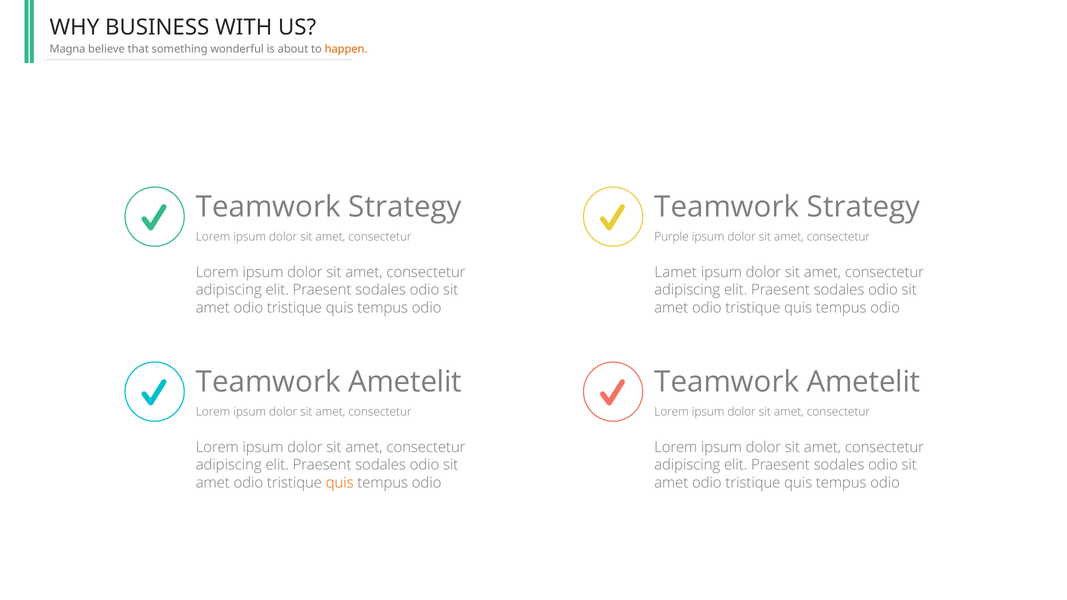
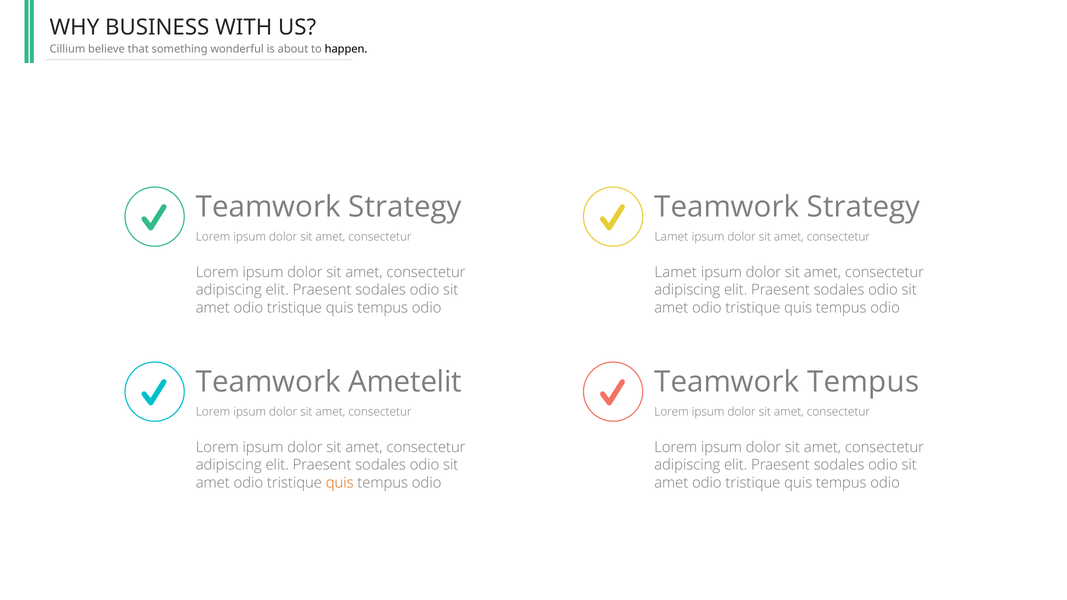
Magna: Magna -> Cillium
happen colour: orange -> black
Purple at (672, 237): Purple -> Lamet
Ametelit at (864, 382): Ametelit -> Tempus
